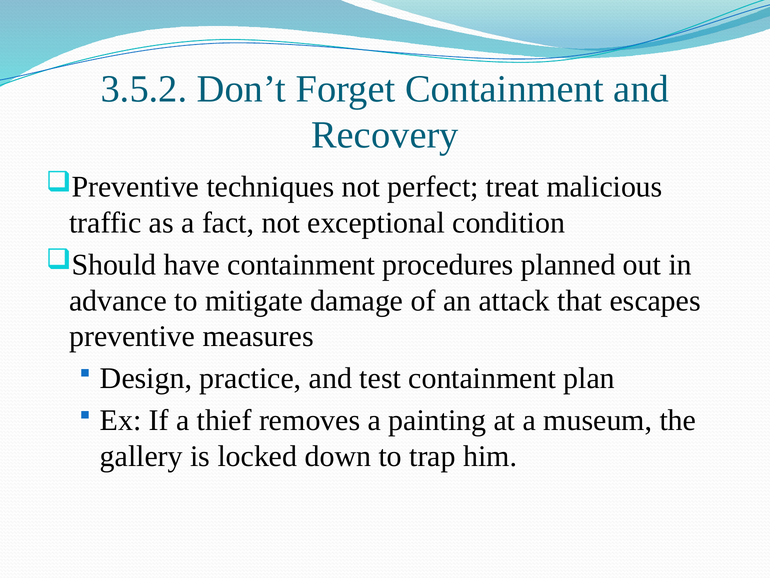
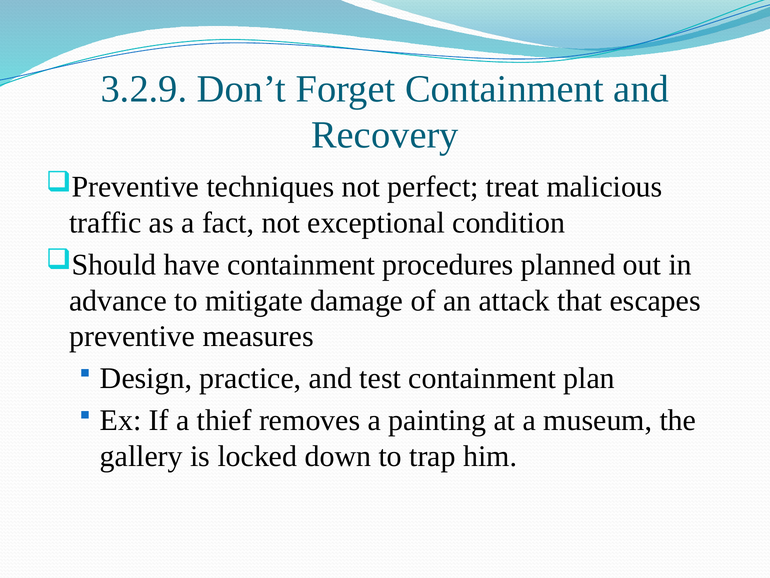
3.5.2: 3.5.2 -> 3.2.9
